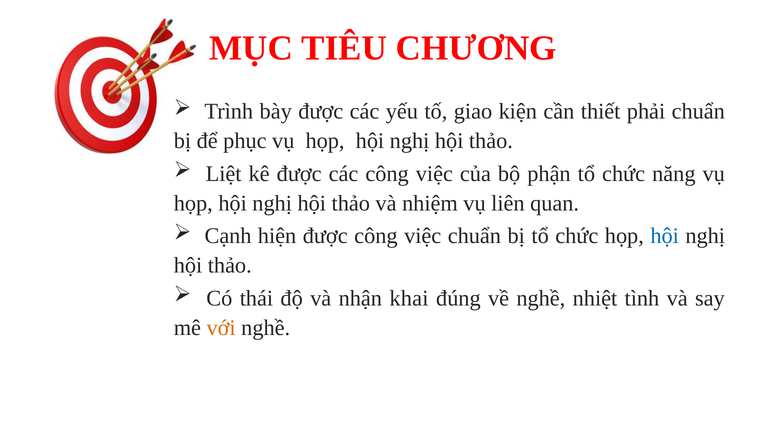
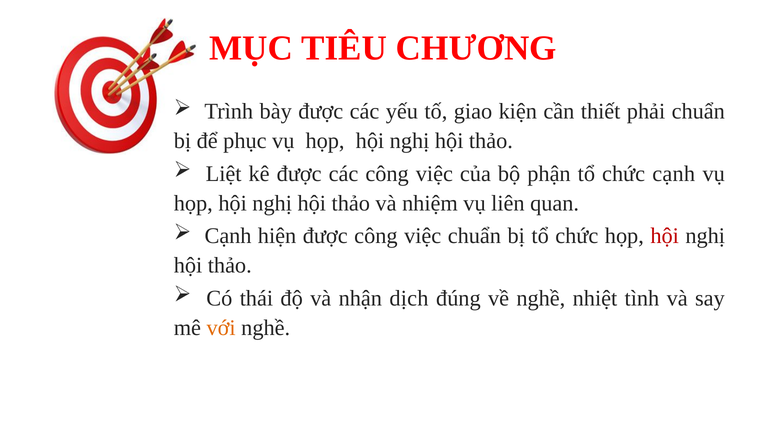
chức năng: năng -> cạnh
hội at (665, 236) colour: blue -> red
khai: khai -> dịch
